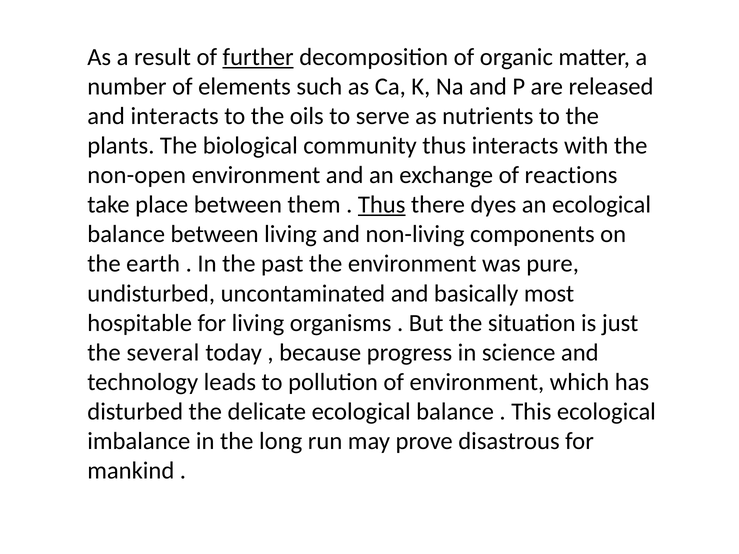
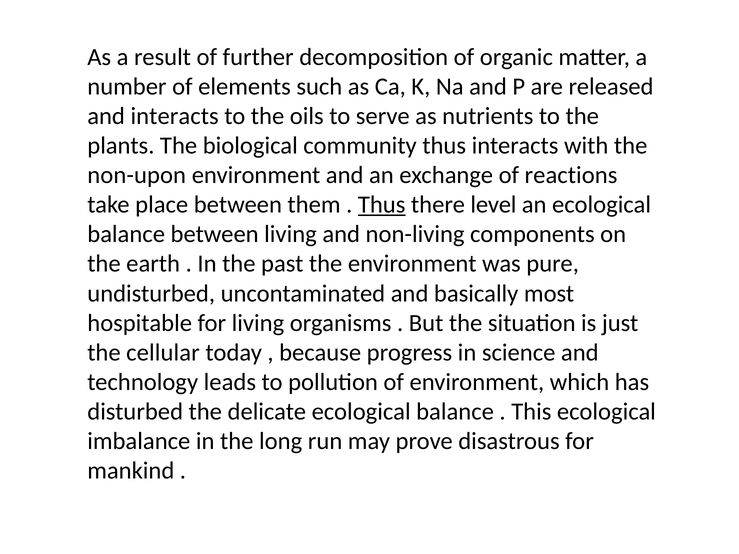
further underline: present -> none
non-open: non-open -> non-upon
dyes: dyes -> level
several: several -> cellular
